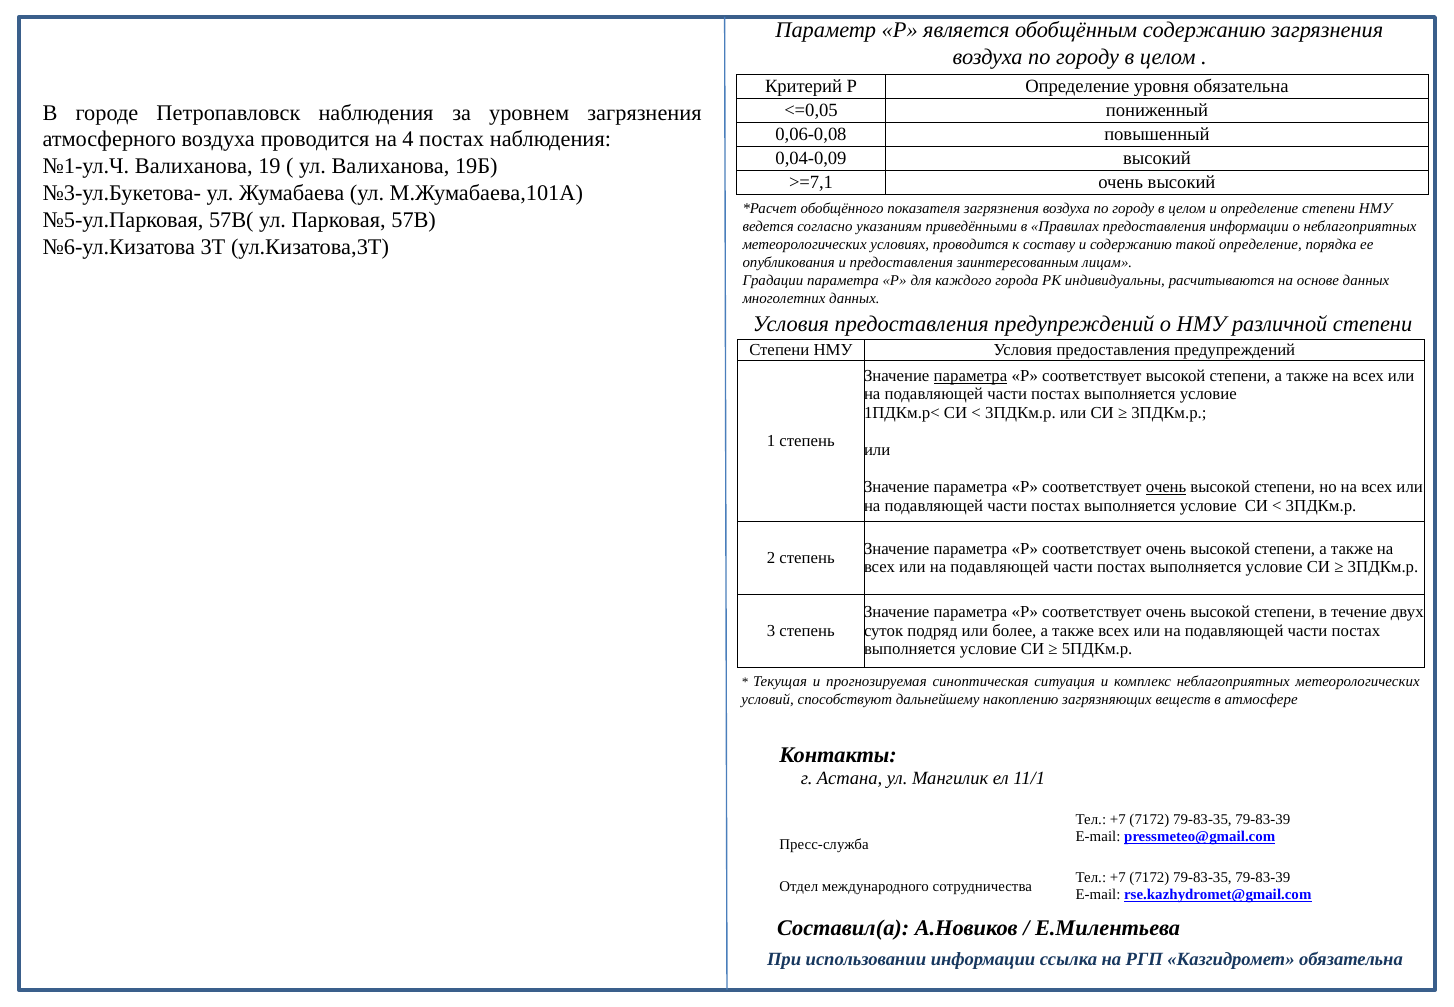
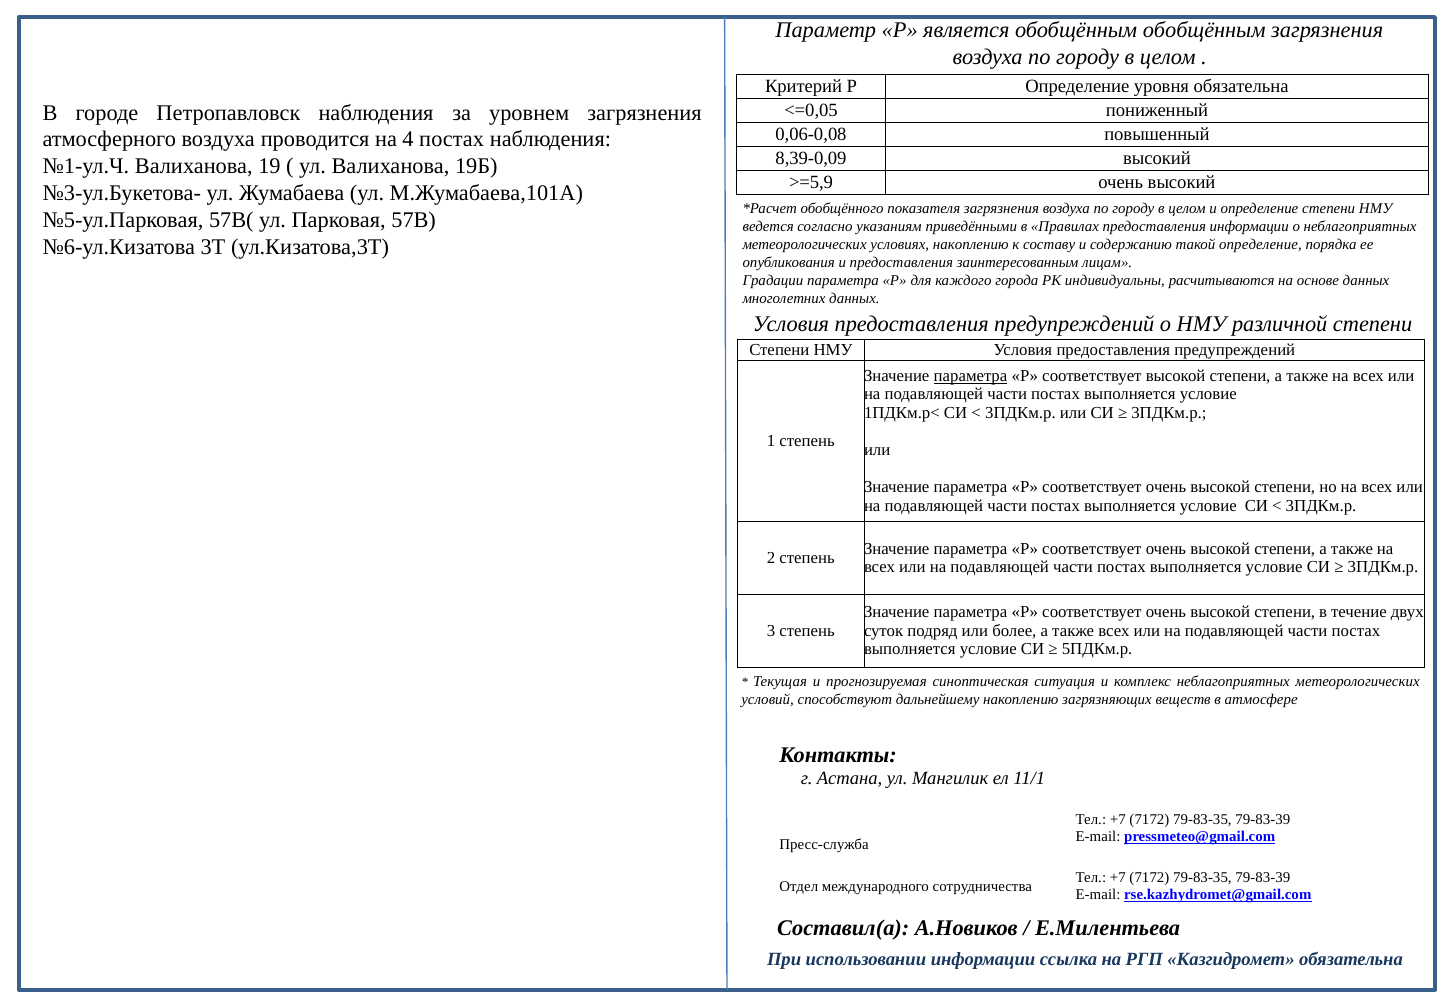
обобщённым содержанию: содержанию -> обобщённым
0,04-0,09: 0,04-0,09 -> 8,39-0,09
>=7,1: >=7,1 -> >=5,9
условиях проводится: проводится -> накоплению
очень at (1166, 487) underline: present -> none
